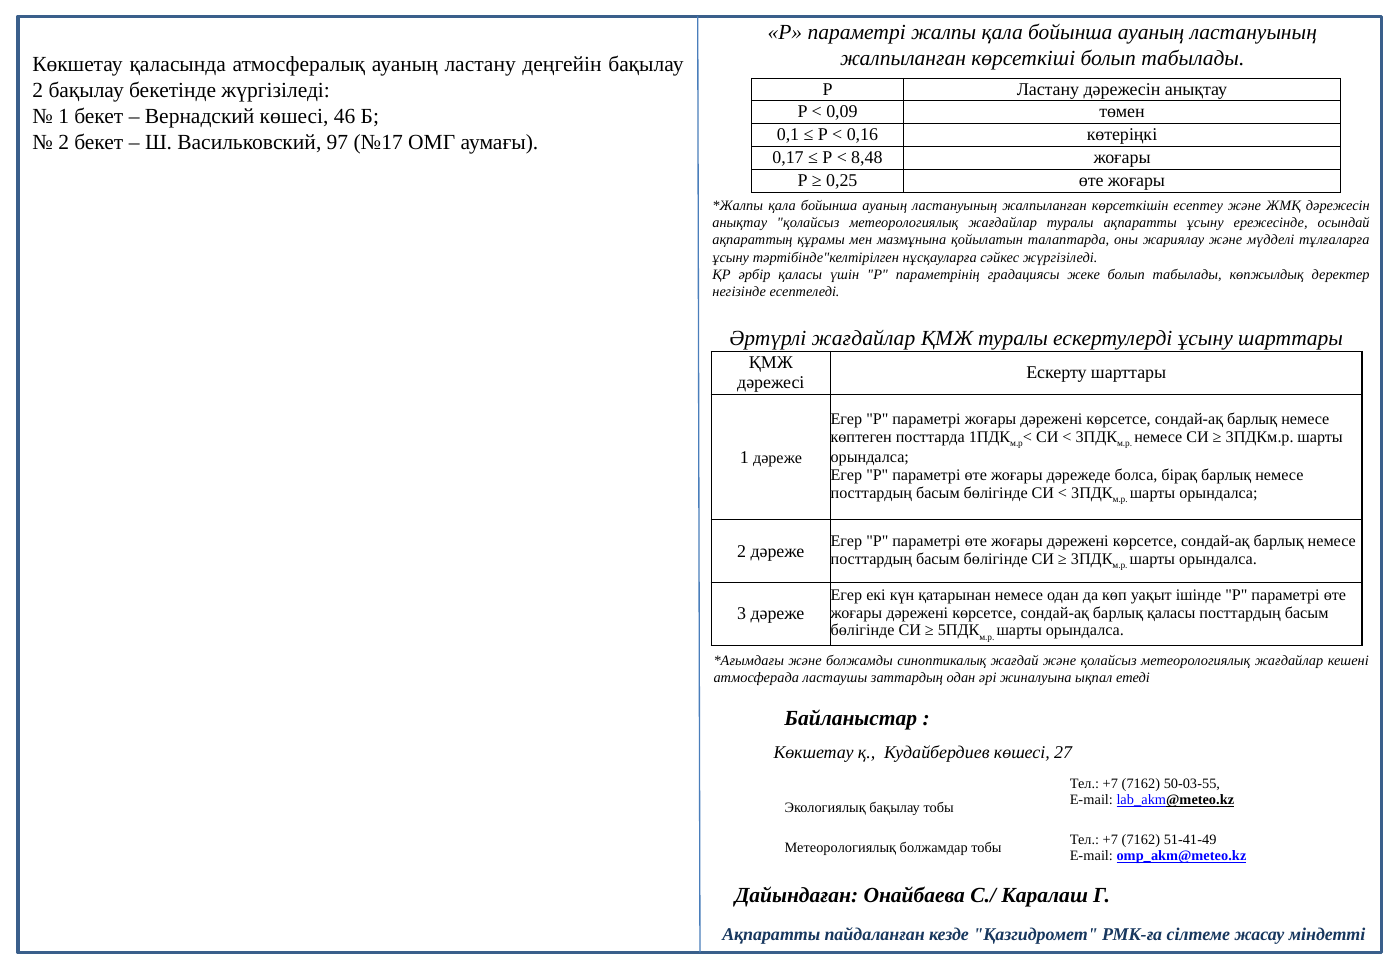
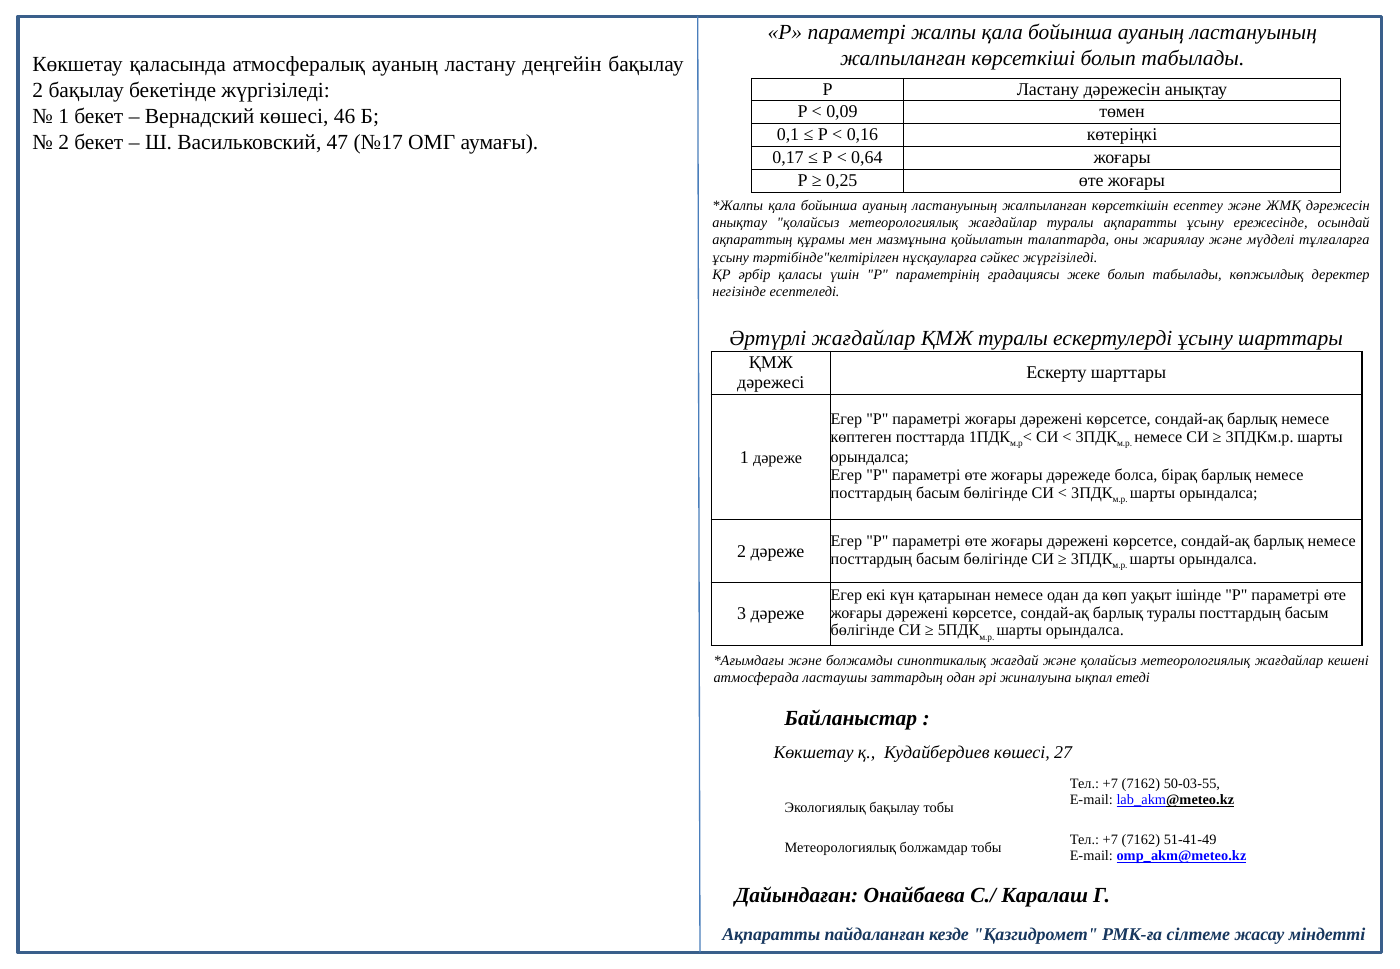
97: 97 -> 47
8,48: 8,48 -> 0,64
барлық қаласы: қаласы -> туралы
